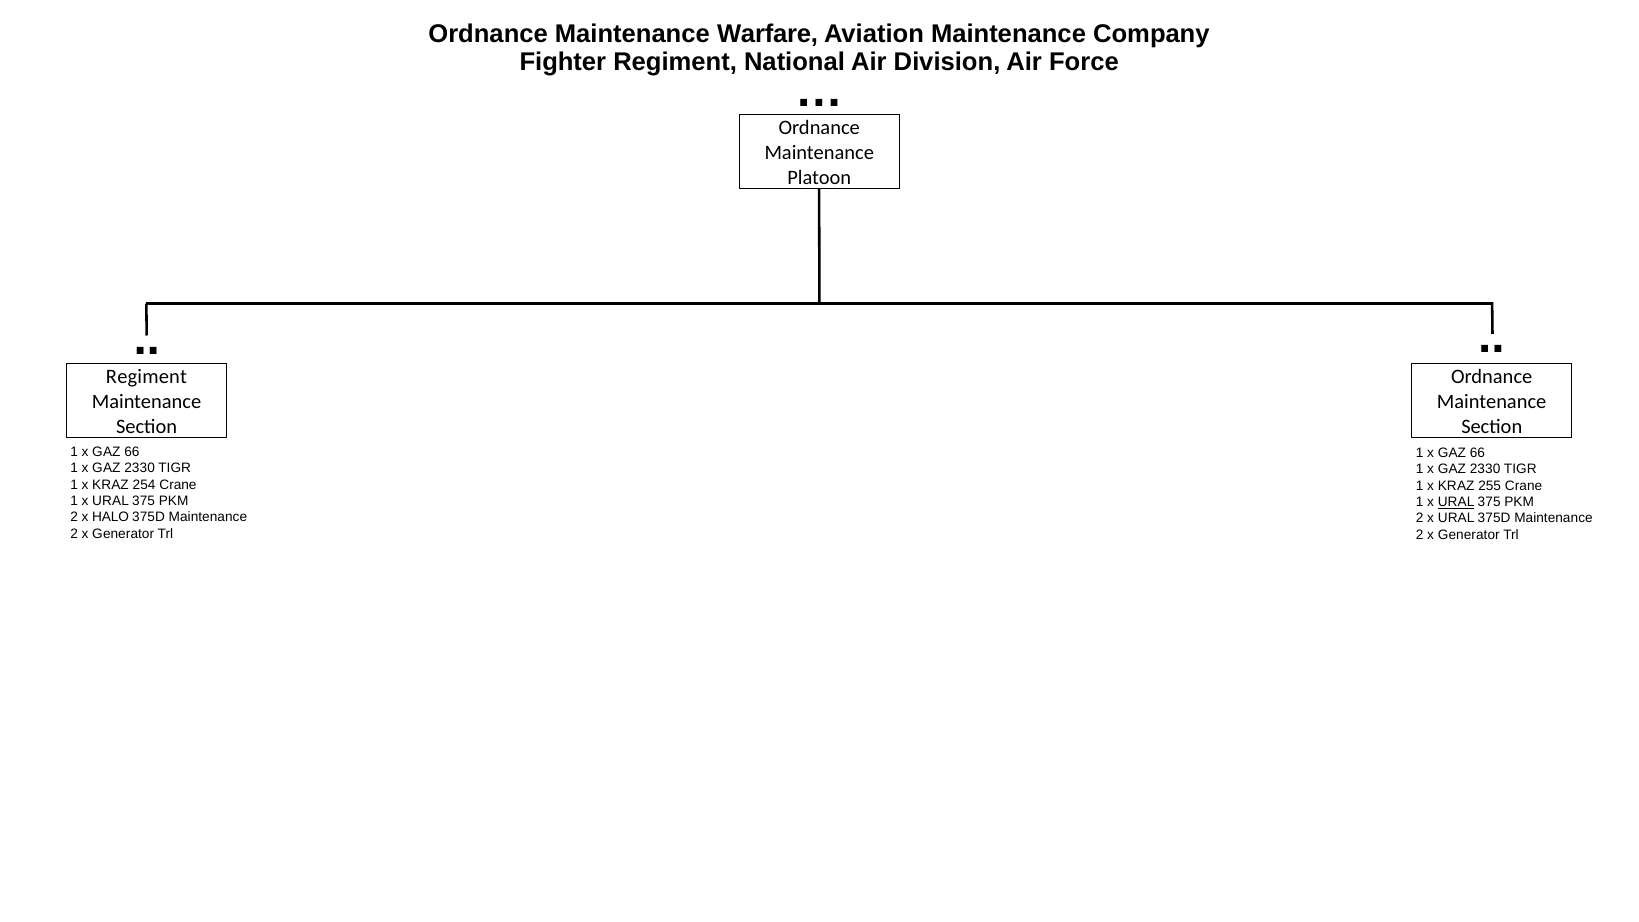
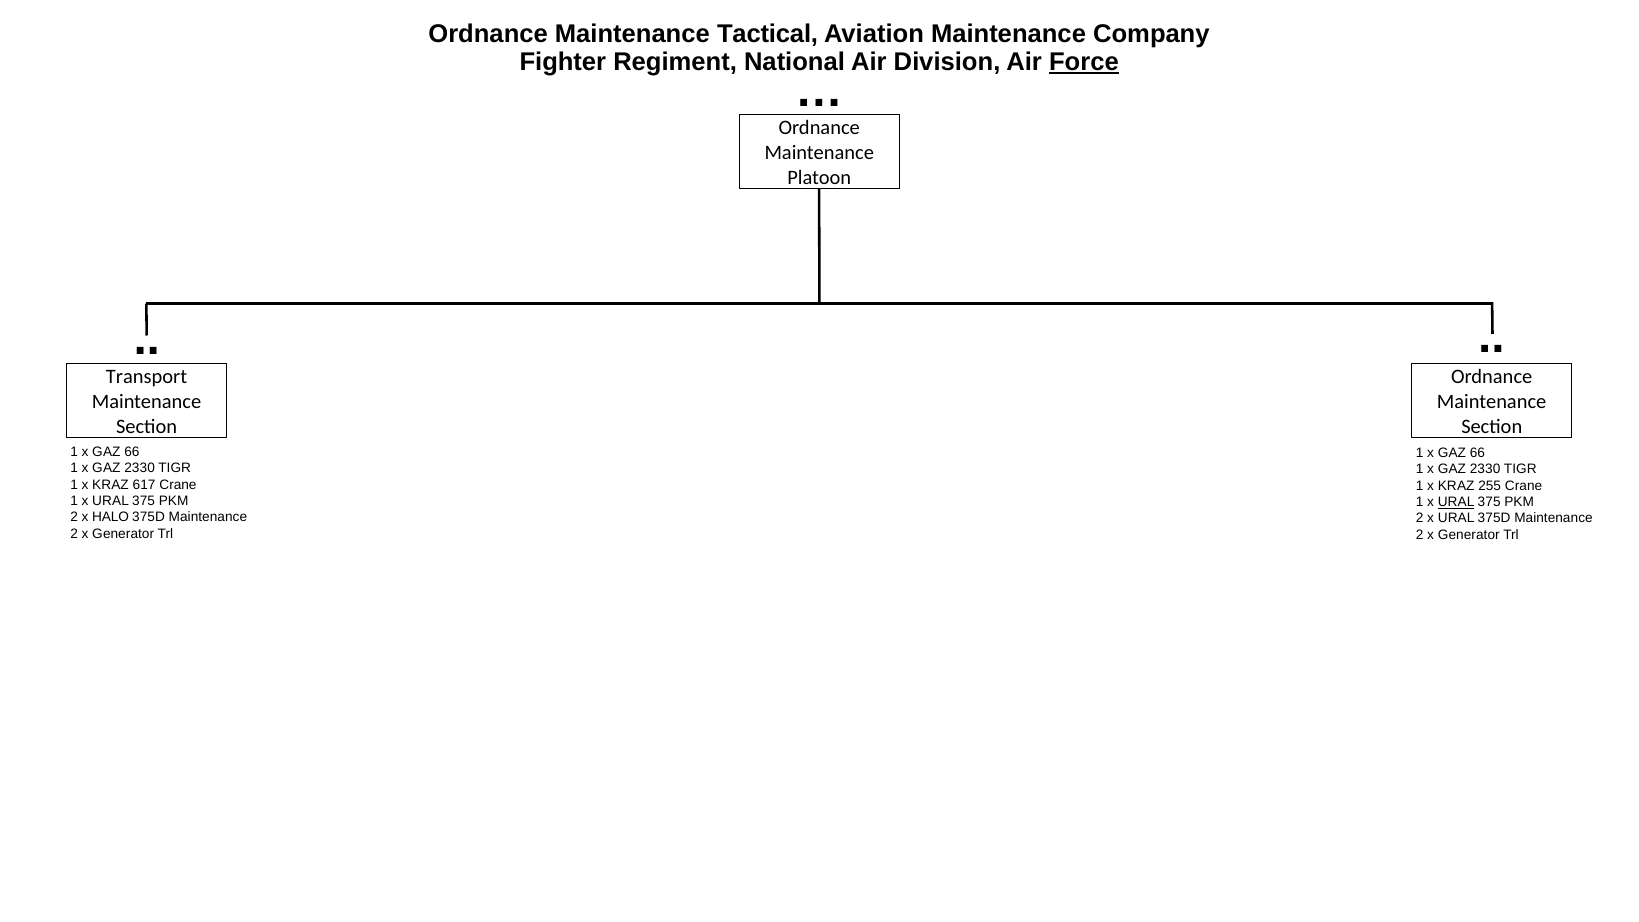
Warfare: Warfare -> Tactical
Force underline: none -> present
Regiment at (146, 377): Regiment -> Transport
254: 254 -> 617
